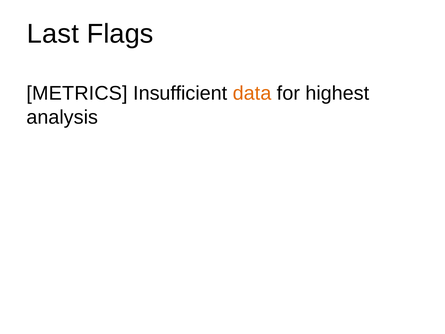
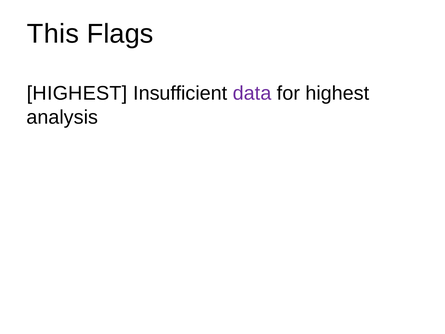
Last: Last -> This
METRICS at (77, 93): METRICS -> HIGHEST
data colour: orange -> purple
